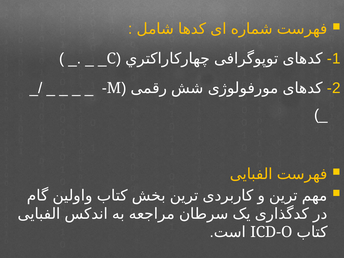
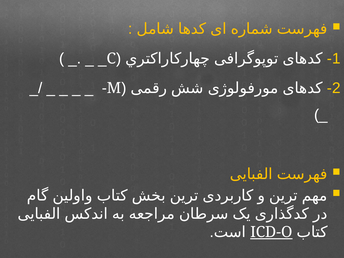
ICD-O underline: none -> present
